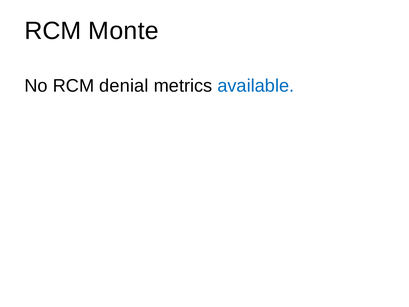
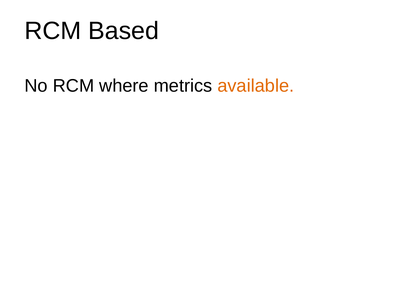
Monte: Monte -> Based
denial: denial -> where
available colour: blue -> orange
